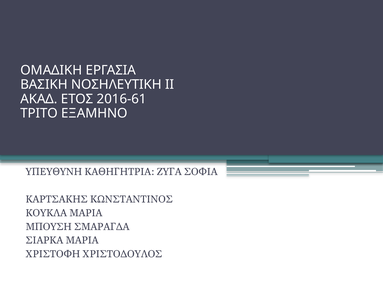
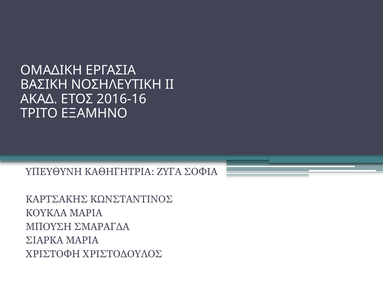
2016-61: 2016-61 -> 2016-16
